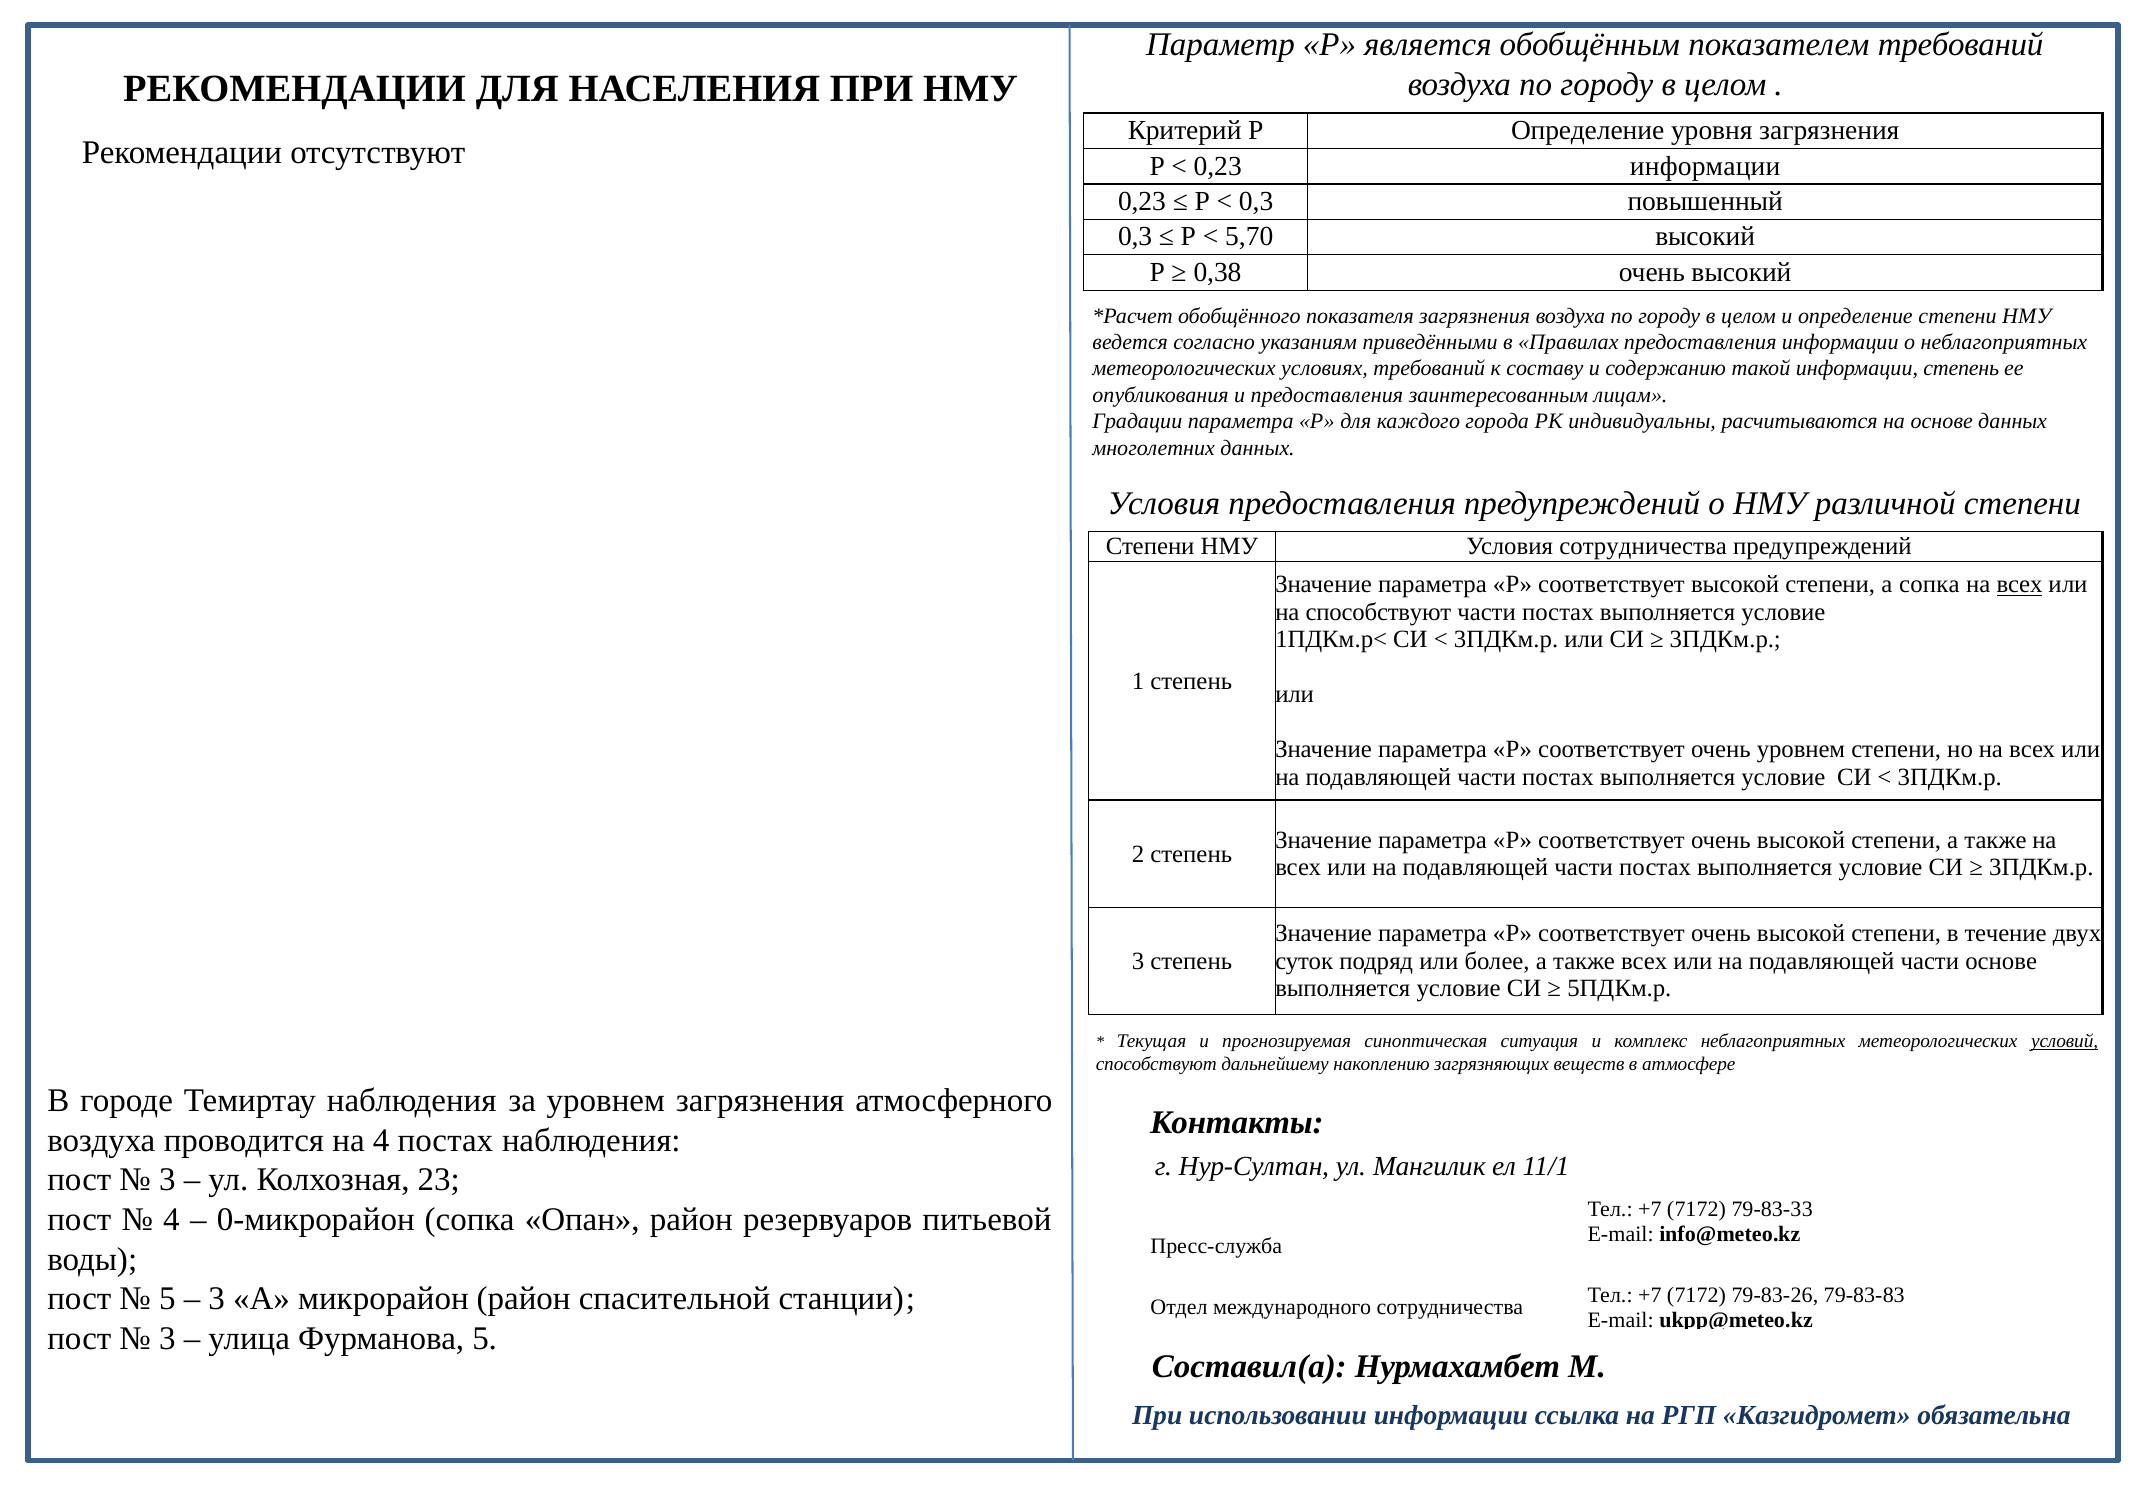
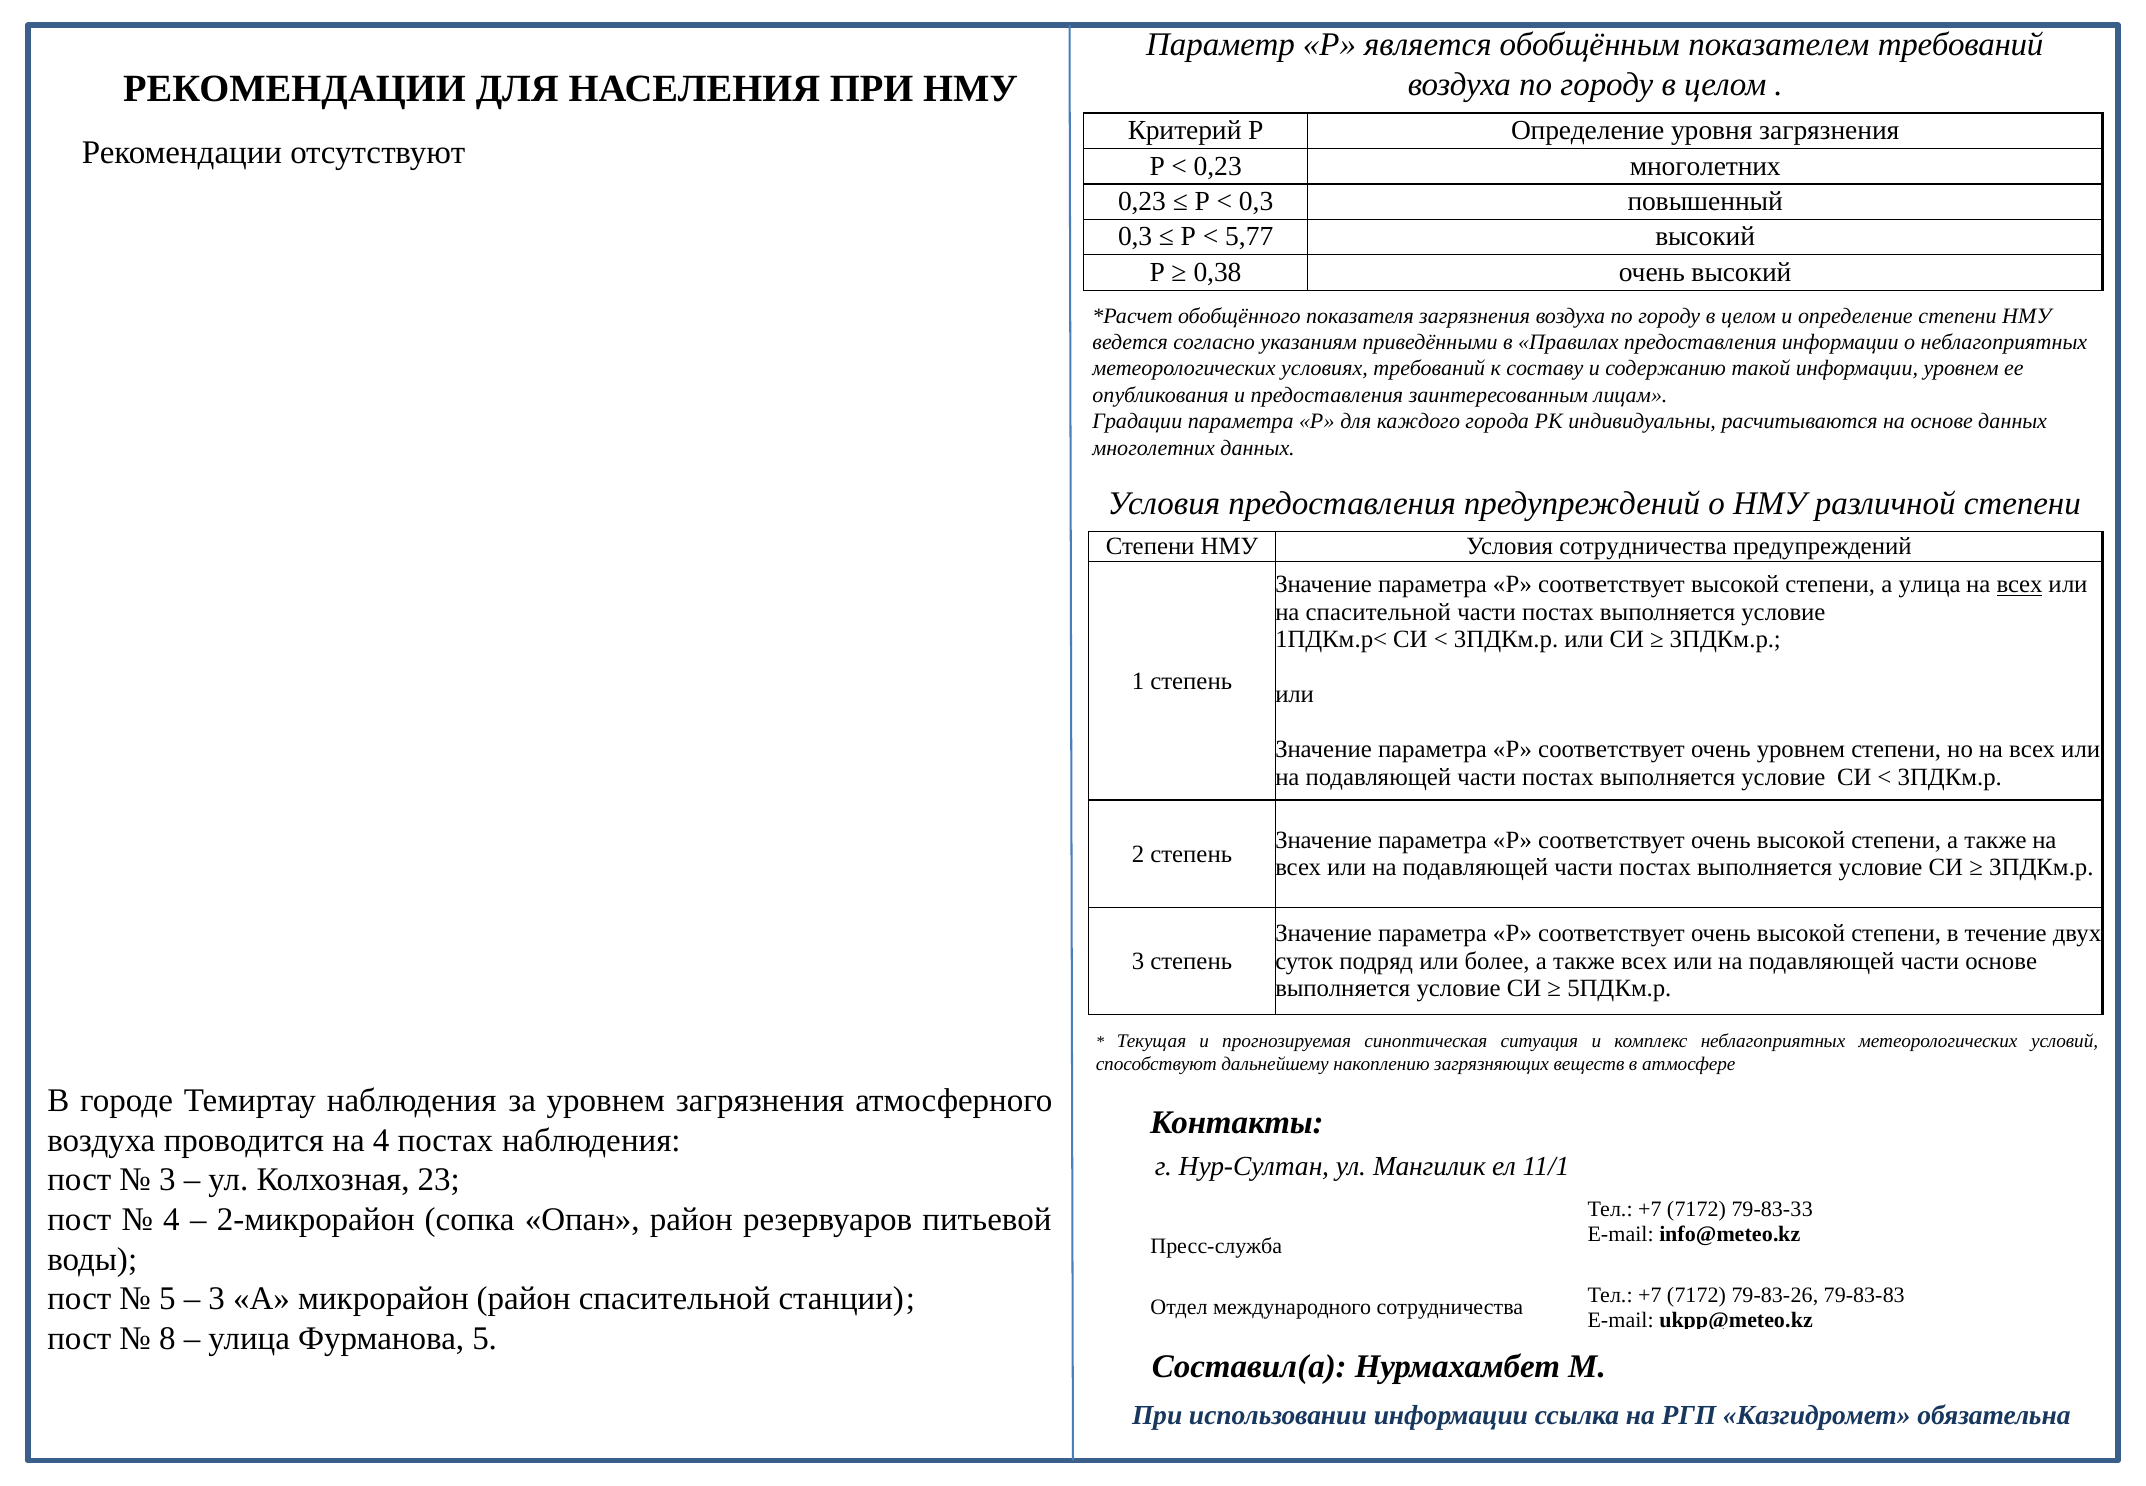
0,23 информации: информации -> многолетних
5,70: 5,70 -> 5,77
информации степень: степень -> уровнем
а сопка: сопка -> улица
на способствуют: способствуют -> спасительной
условий underline: present -> none
0-микрорайон: 0-микрорайон -> 2-микрорайон
3 at (167, 1338): 3 -> 8
